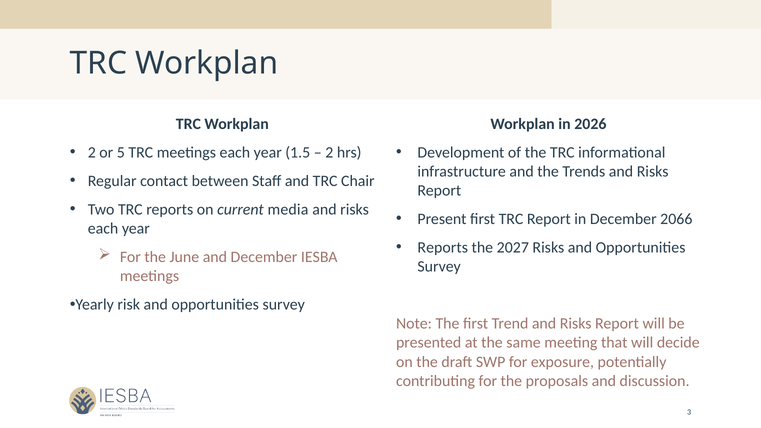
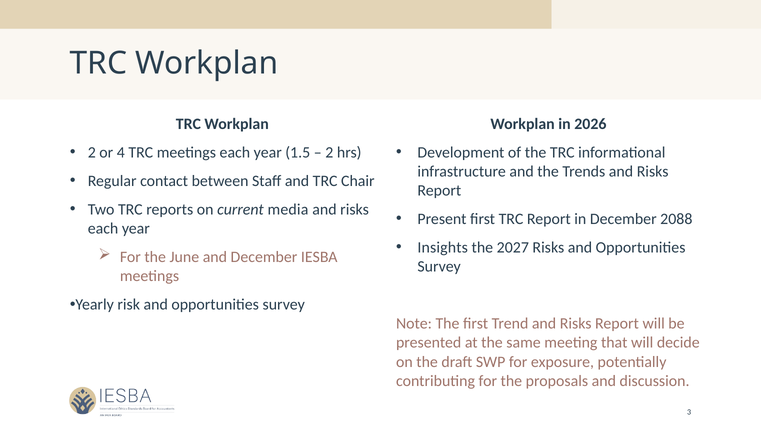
5: 5 -> 4
2066: 2066 -> 2088
Reports at (443, 248): Reports -> Insights
